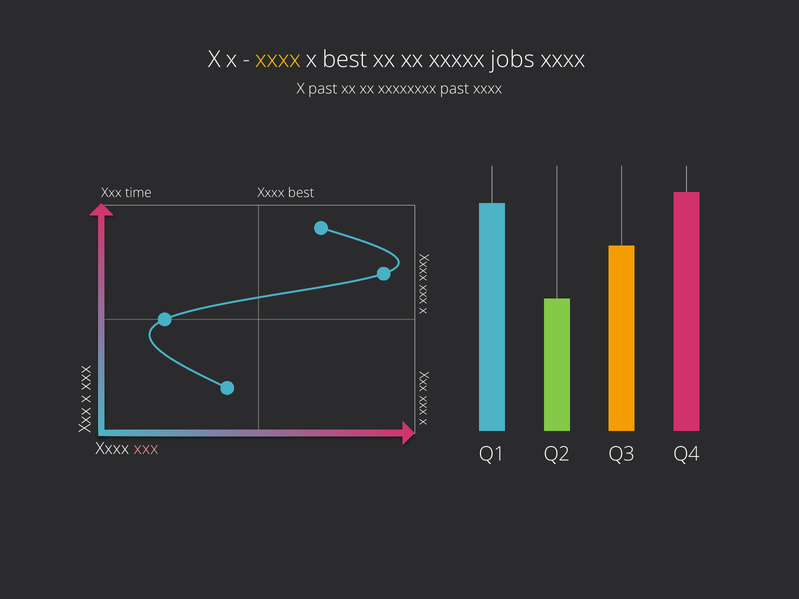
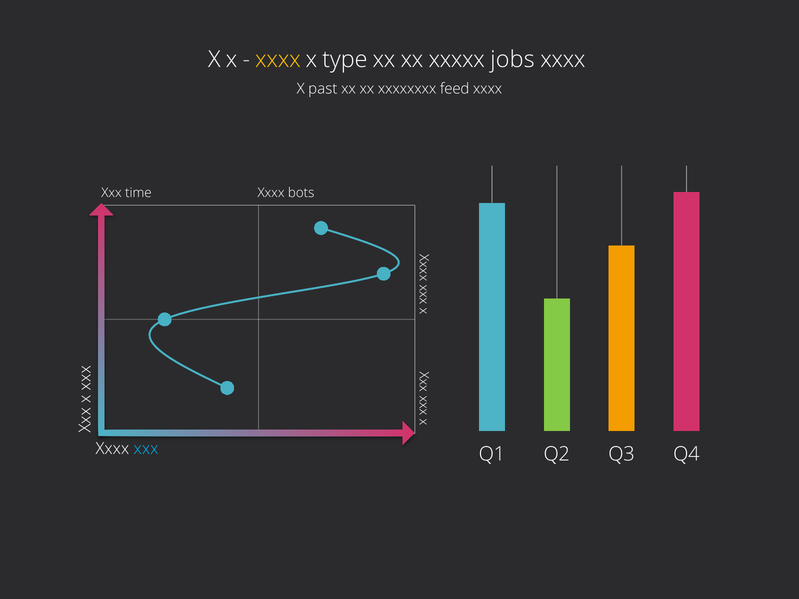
x best: best -> type
xxxxxxxx past: past -> feed
Xxxx best: best -> bots
xxx at (146, 449) colour: pink -> light blue
